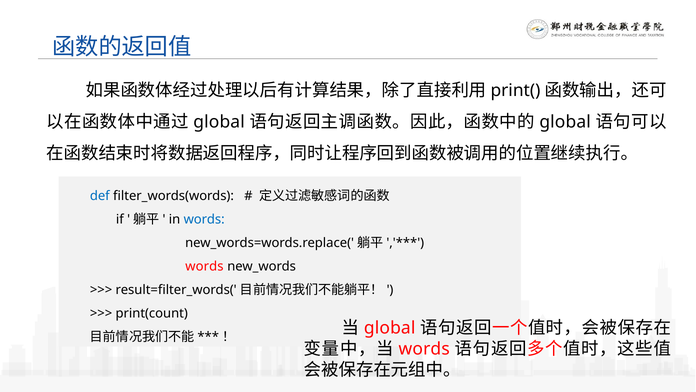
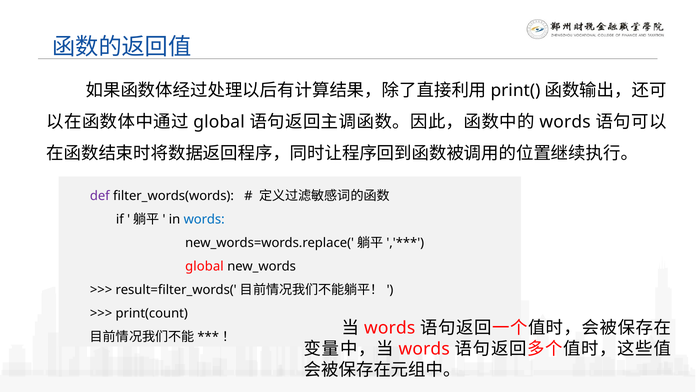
global at (565, 122): global -> words
def colour: blue -> purple
words at (204, 266): words -> global
global at (390, 328): global -> words
